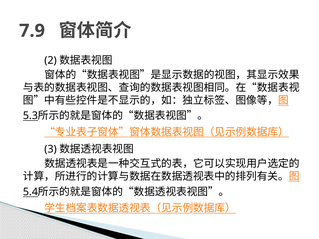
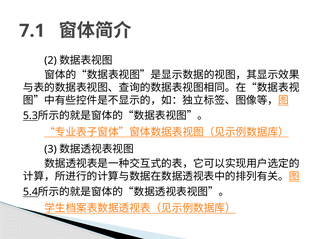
7.9: 7.9 -> 7.1
